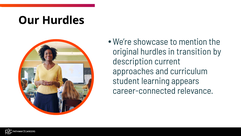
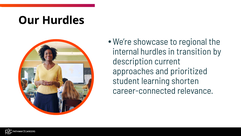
mention: mention -> regional
original: original -> internal
curriculum: curriculum -> prioritized
appears: appears -> shorten
